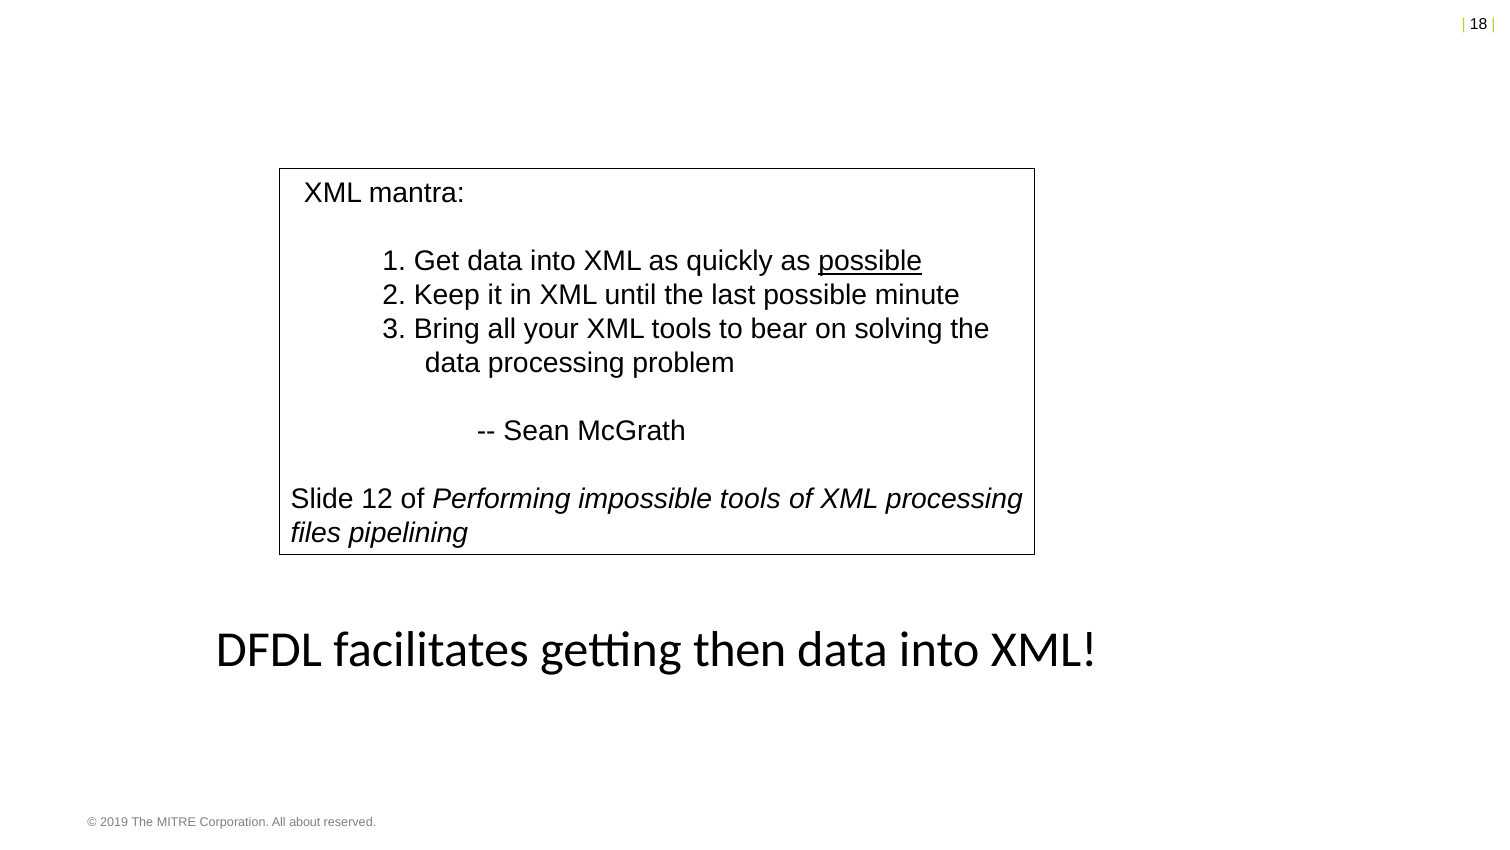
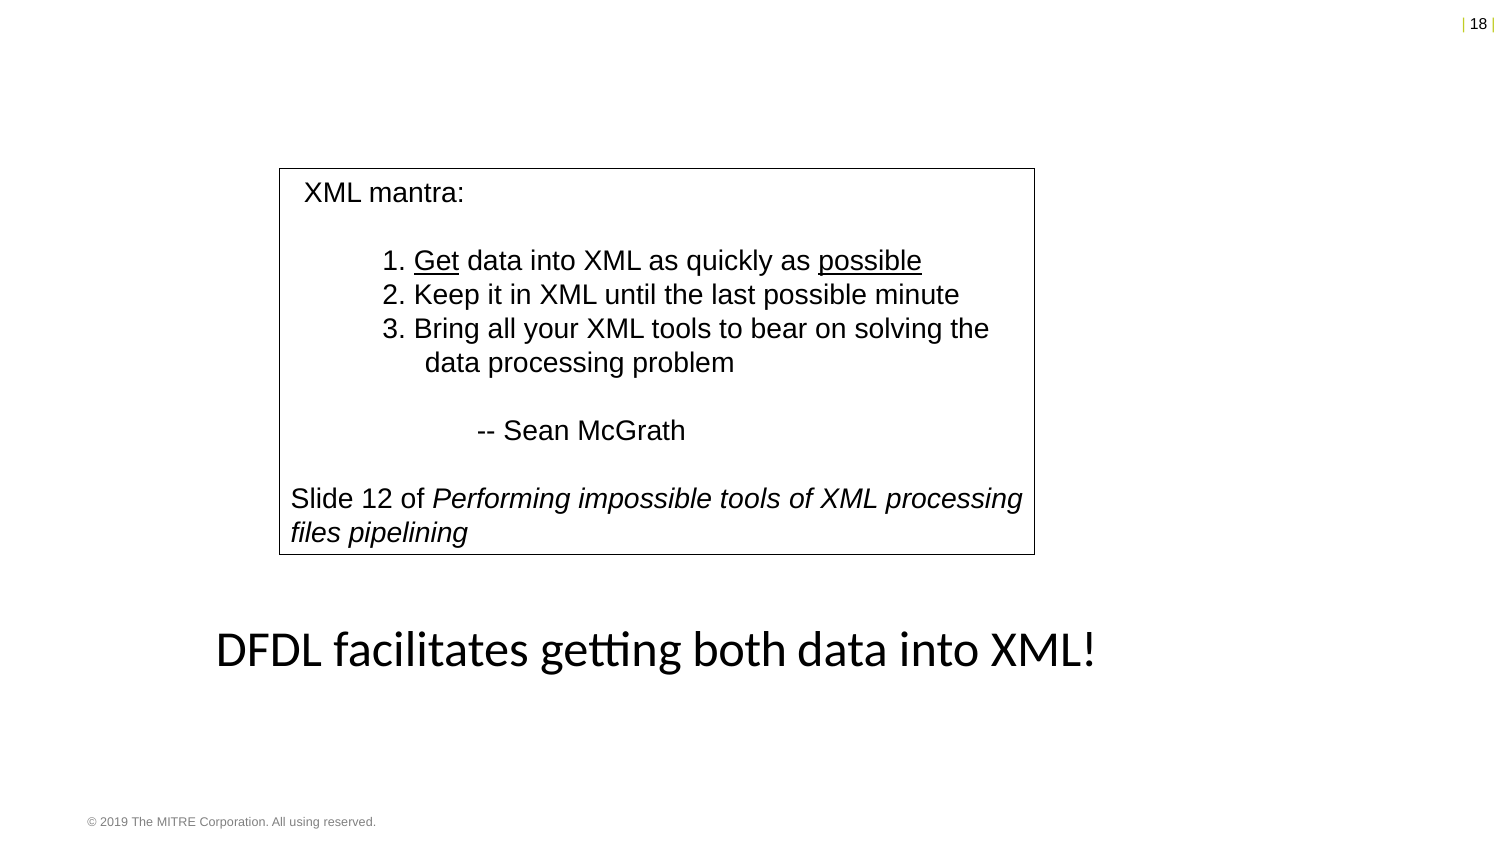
Get underline: none -> present
then: then -> both
about: about -> using
